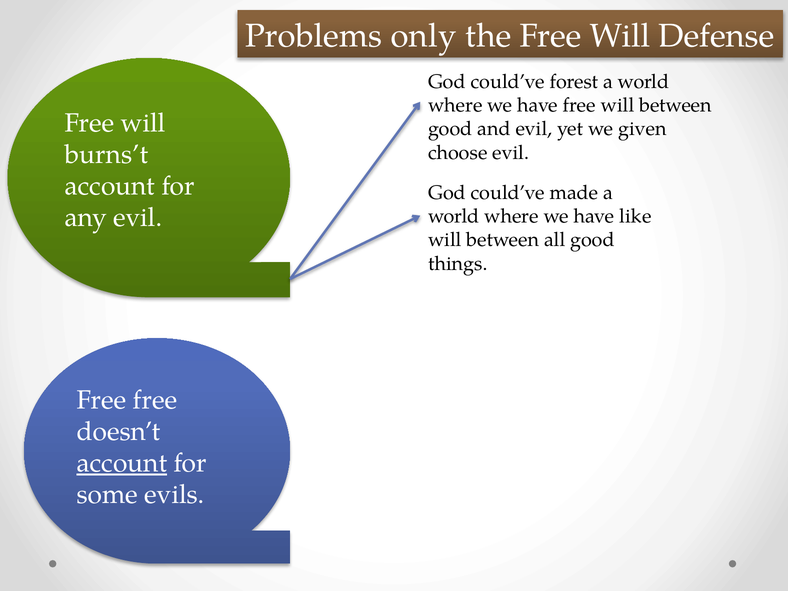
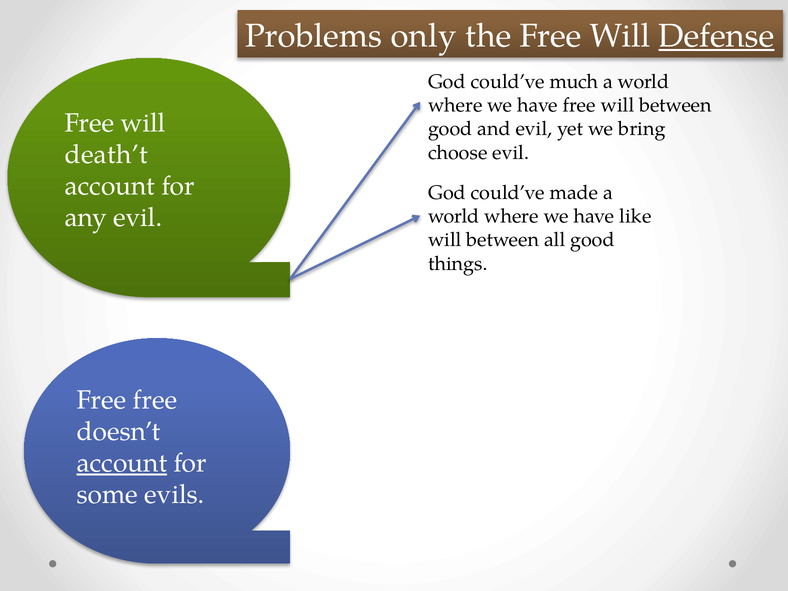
Defense underline: none -> present
forest: forest -> much
given: given -> bring
burns’t: burns’t -> death’t
